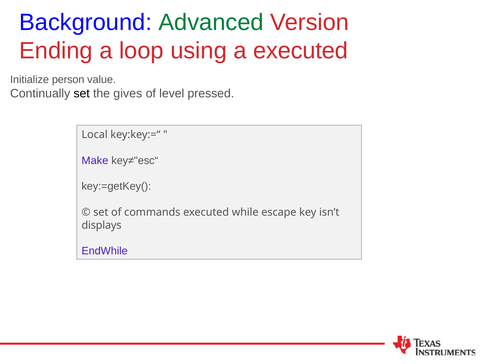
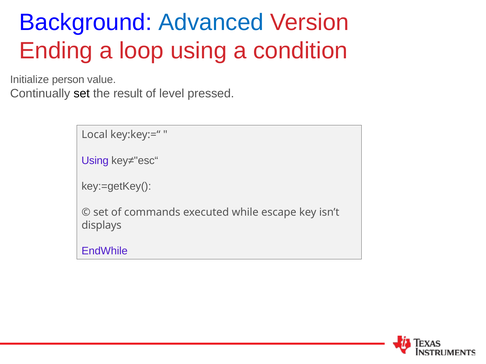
Advanced colour: green -> blue
a executed: executed -> condition
gives: gives -> result
Make at (95, 161): Make -> Using
